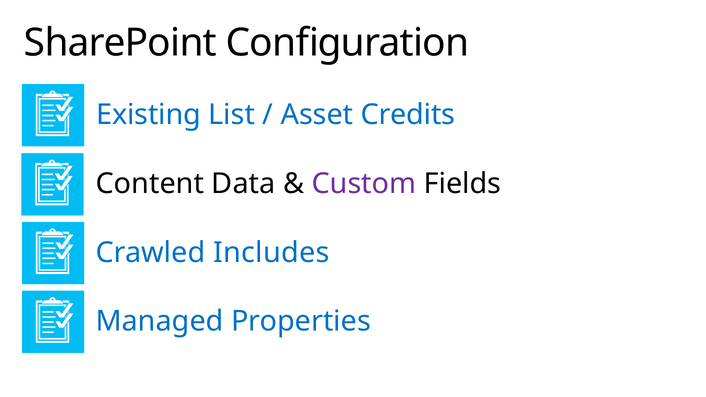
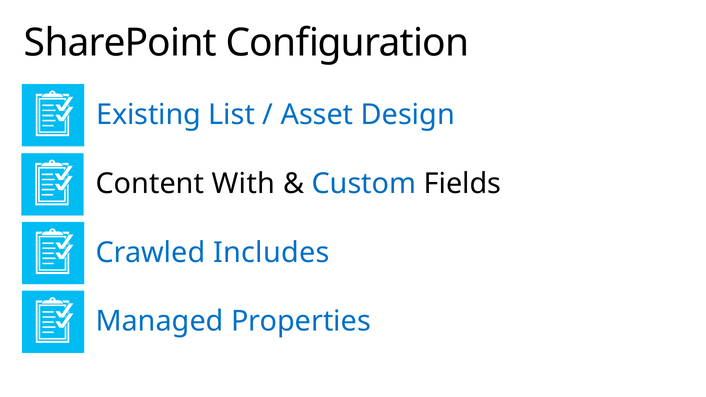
Credits: Credits -> Design
Data: Data -> With
Custom colour: purple -> blue
